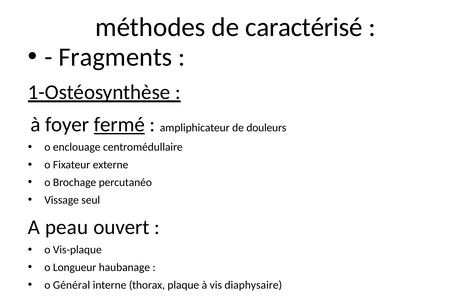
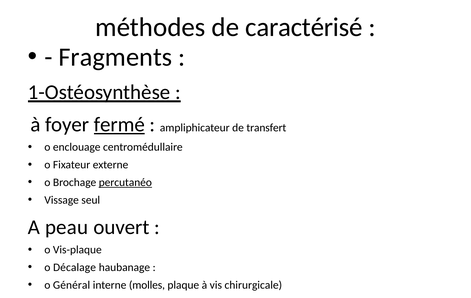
douleurs: douleurs -> transfert
percutanéo underline: none -> present
Longueur: Longueur -> Décalage
thorax: thorax -> molles
diaphysaire: diaphysaire -> chirurgicale
